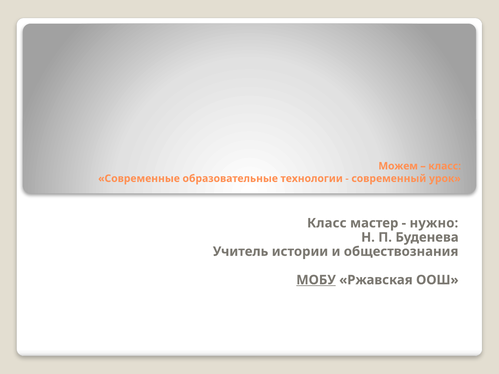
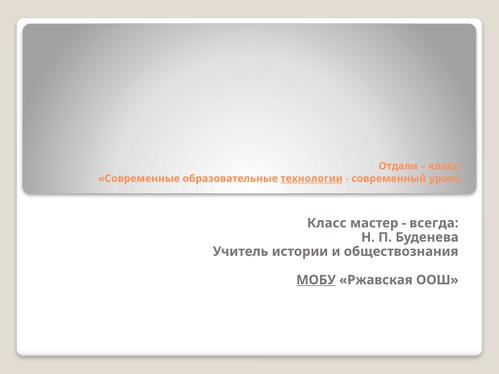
Можем: Можем -> Отдали
технологии underline: none -> present
нужно: нужно -> всегда
